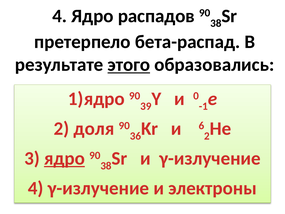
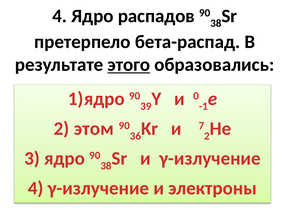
доля: доля -> этом
6: 6 -> 7
ядро at (64, 158) underline: present -> none
